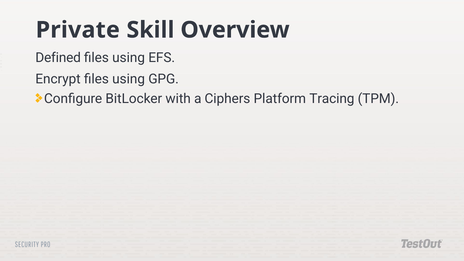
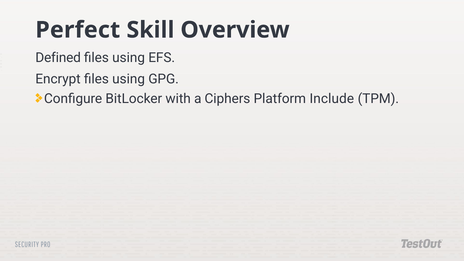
Private: Private -> Perfect
Tracing: Tracing -> Include
